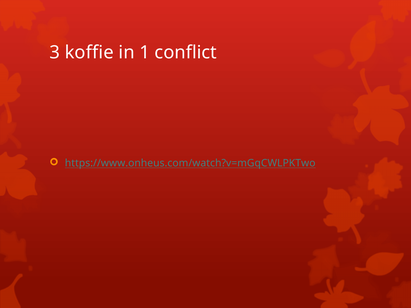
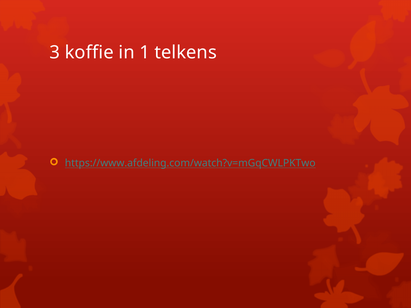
conflict: conflict -> telkens
https://www.onheus.com/watch?v=mGqCWLPKTwo: https://www.onheus.com/watch?v=mGqCWLPKTwo -> https://www.afdeling.com/watch?v=mGqCWLPKTwo
